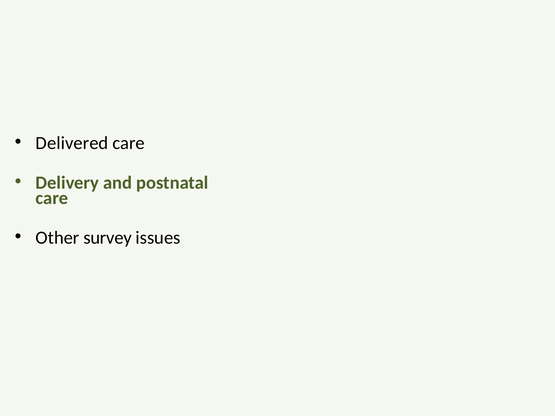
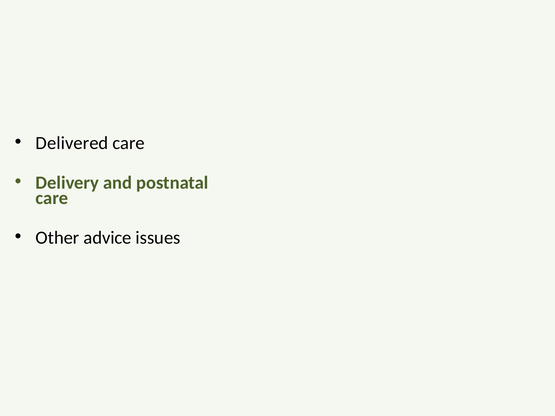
survey: survey -> advice
